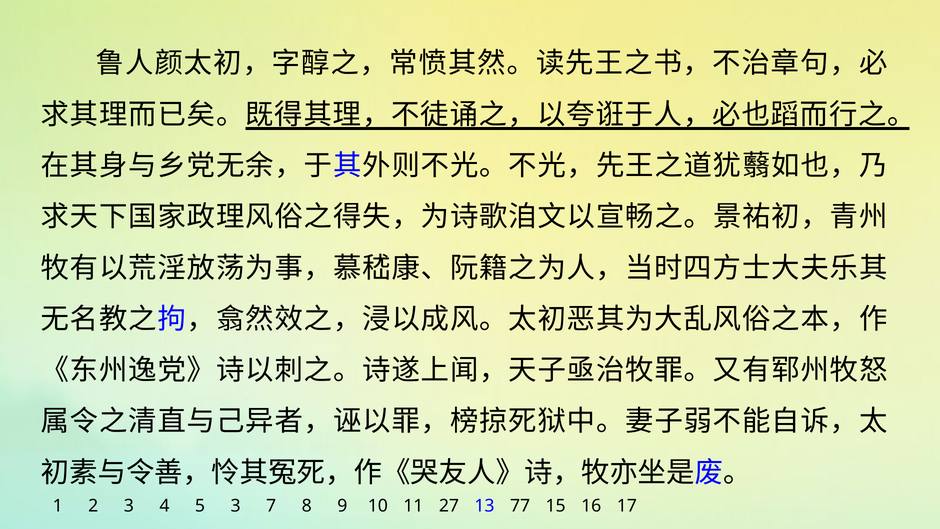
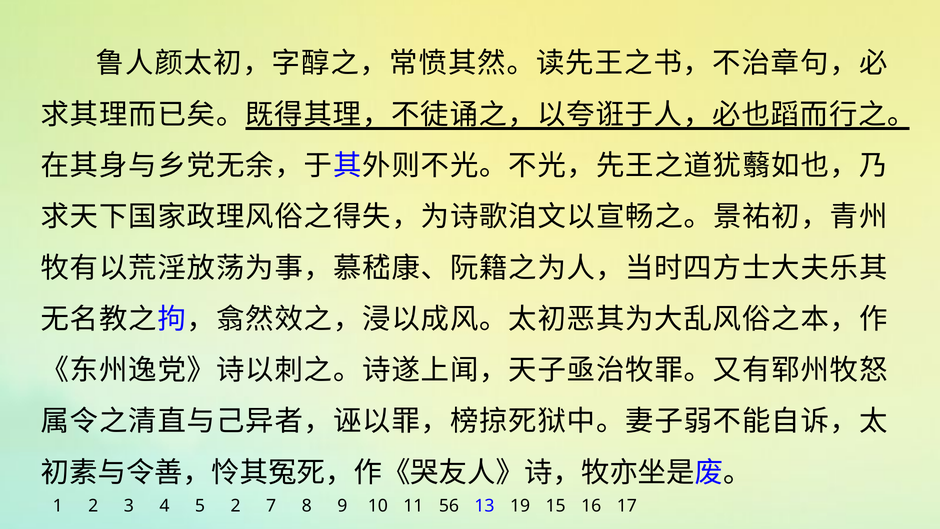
5 3: 3 -> 2
27: 27 -> 56
77: 77 -> 19
